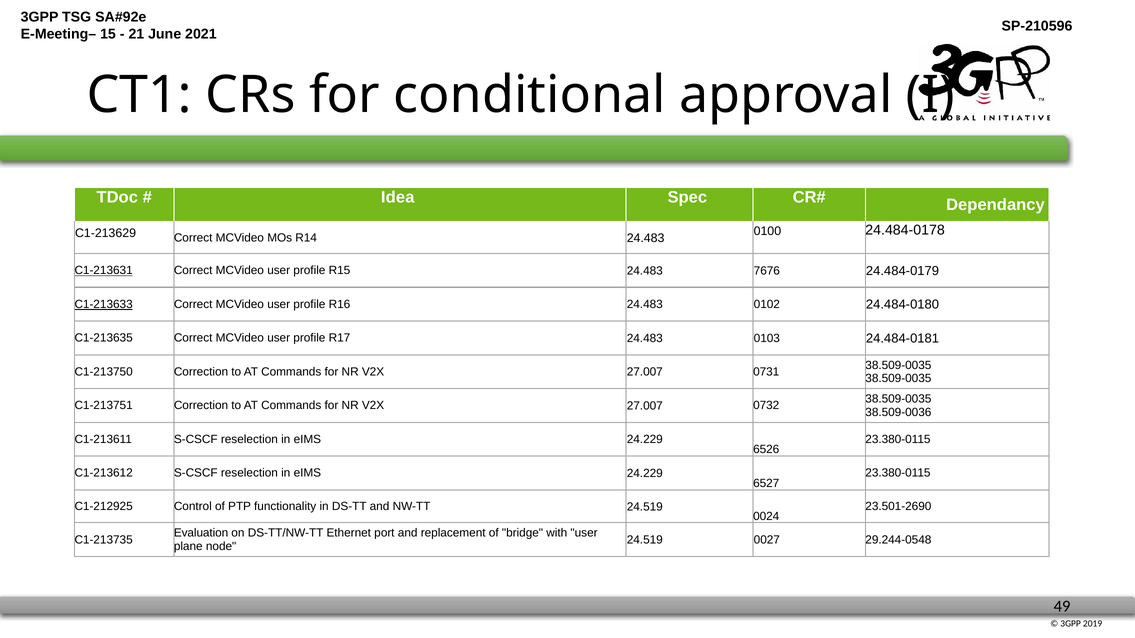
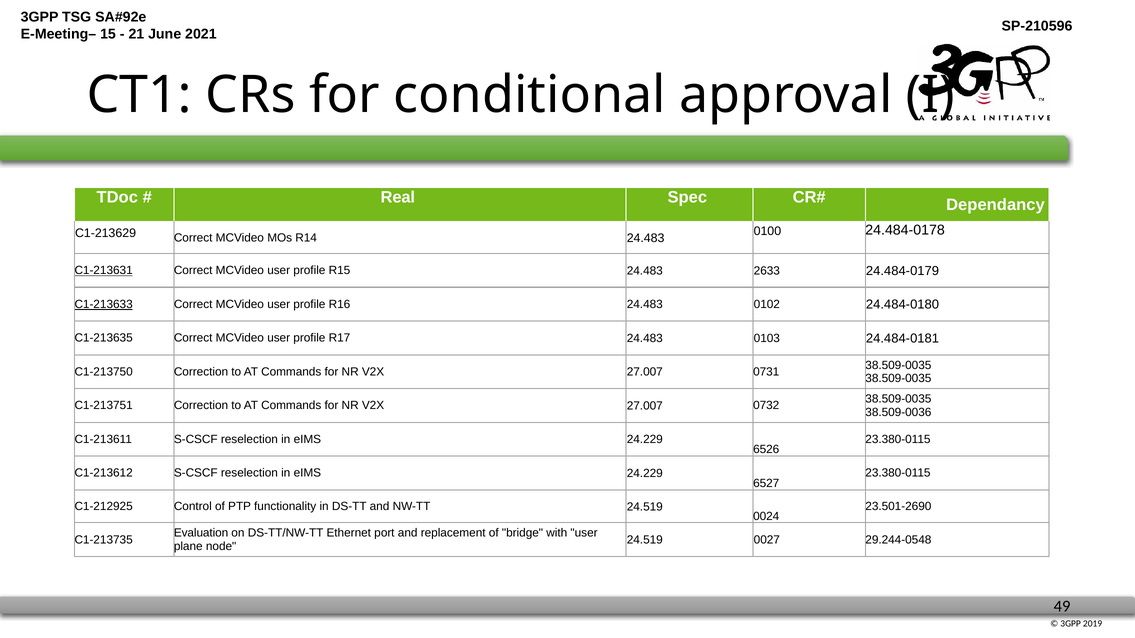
Idea: Idea -> Real
7676: 7676 -> 2633
